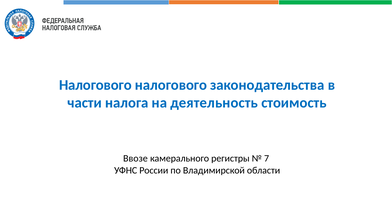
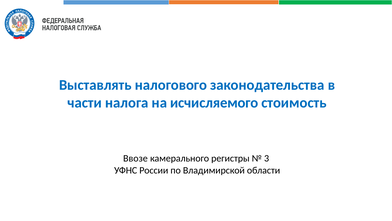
Налогового at (95, 85): Налогового -> Выставлять
деятельность: деятельность -> исчисляемого
7: 7 -> 3
